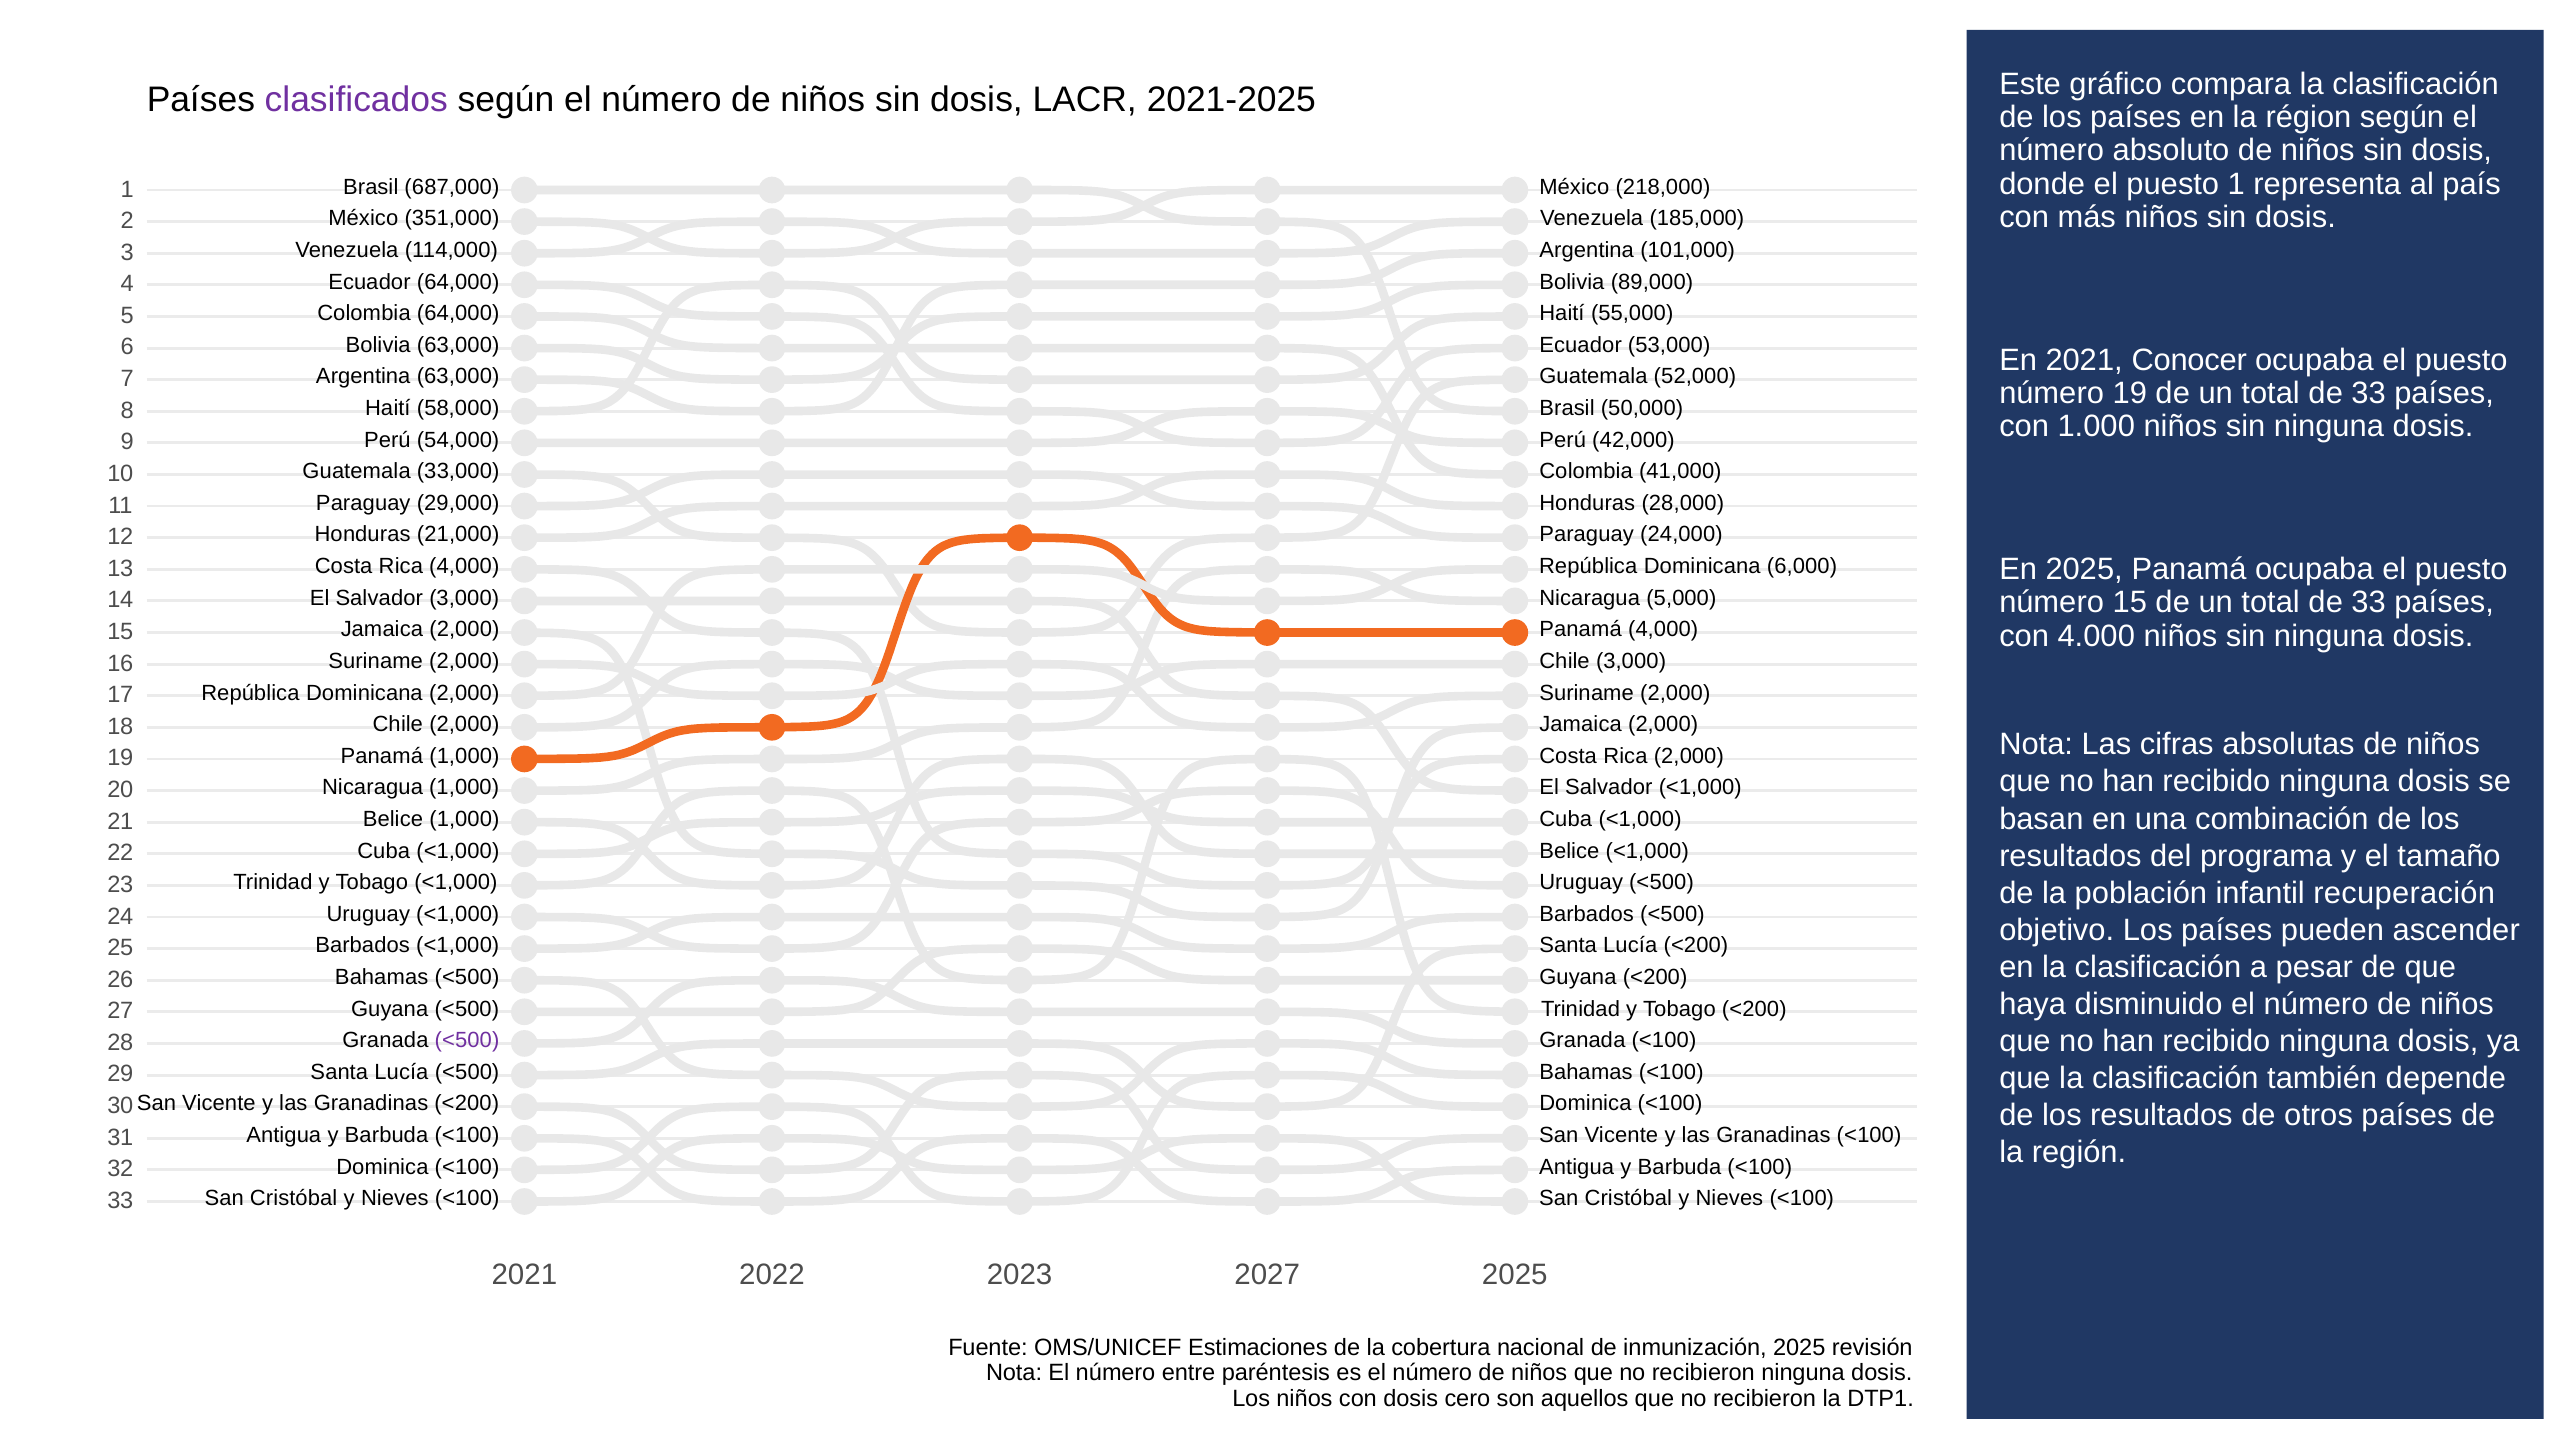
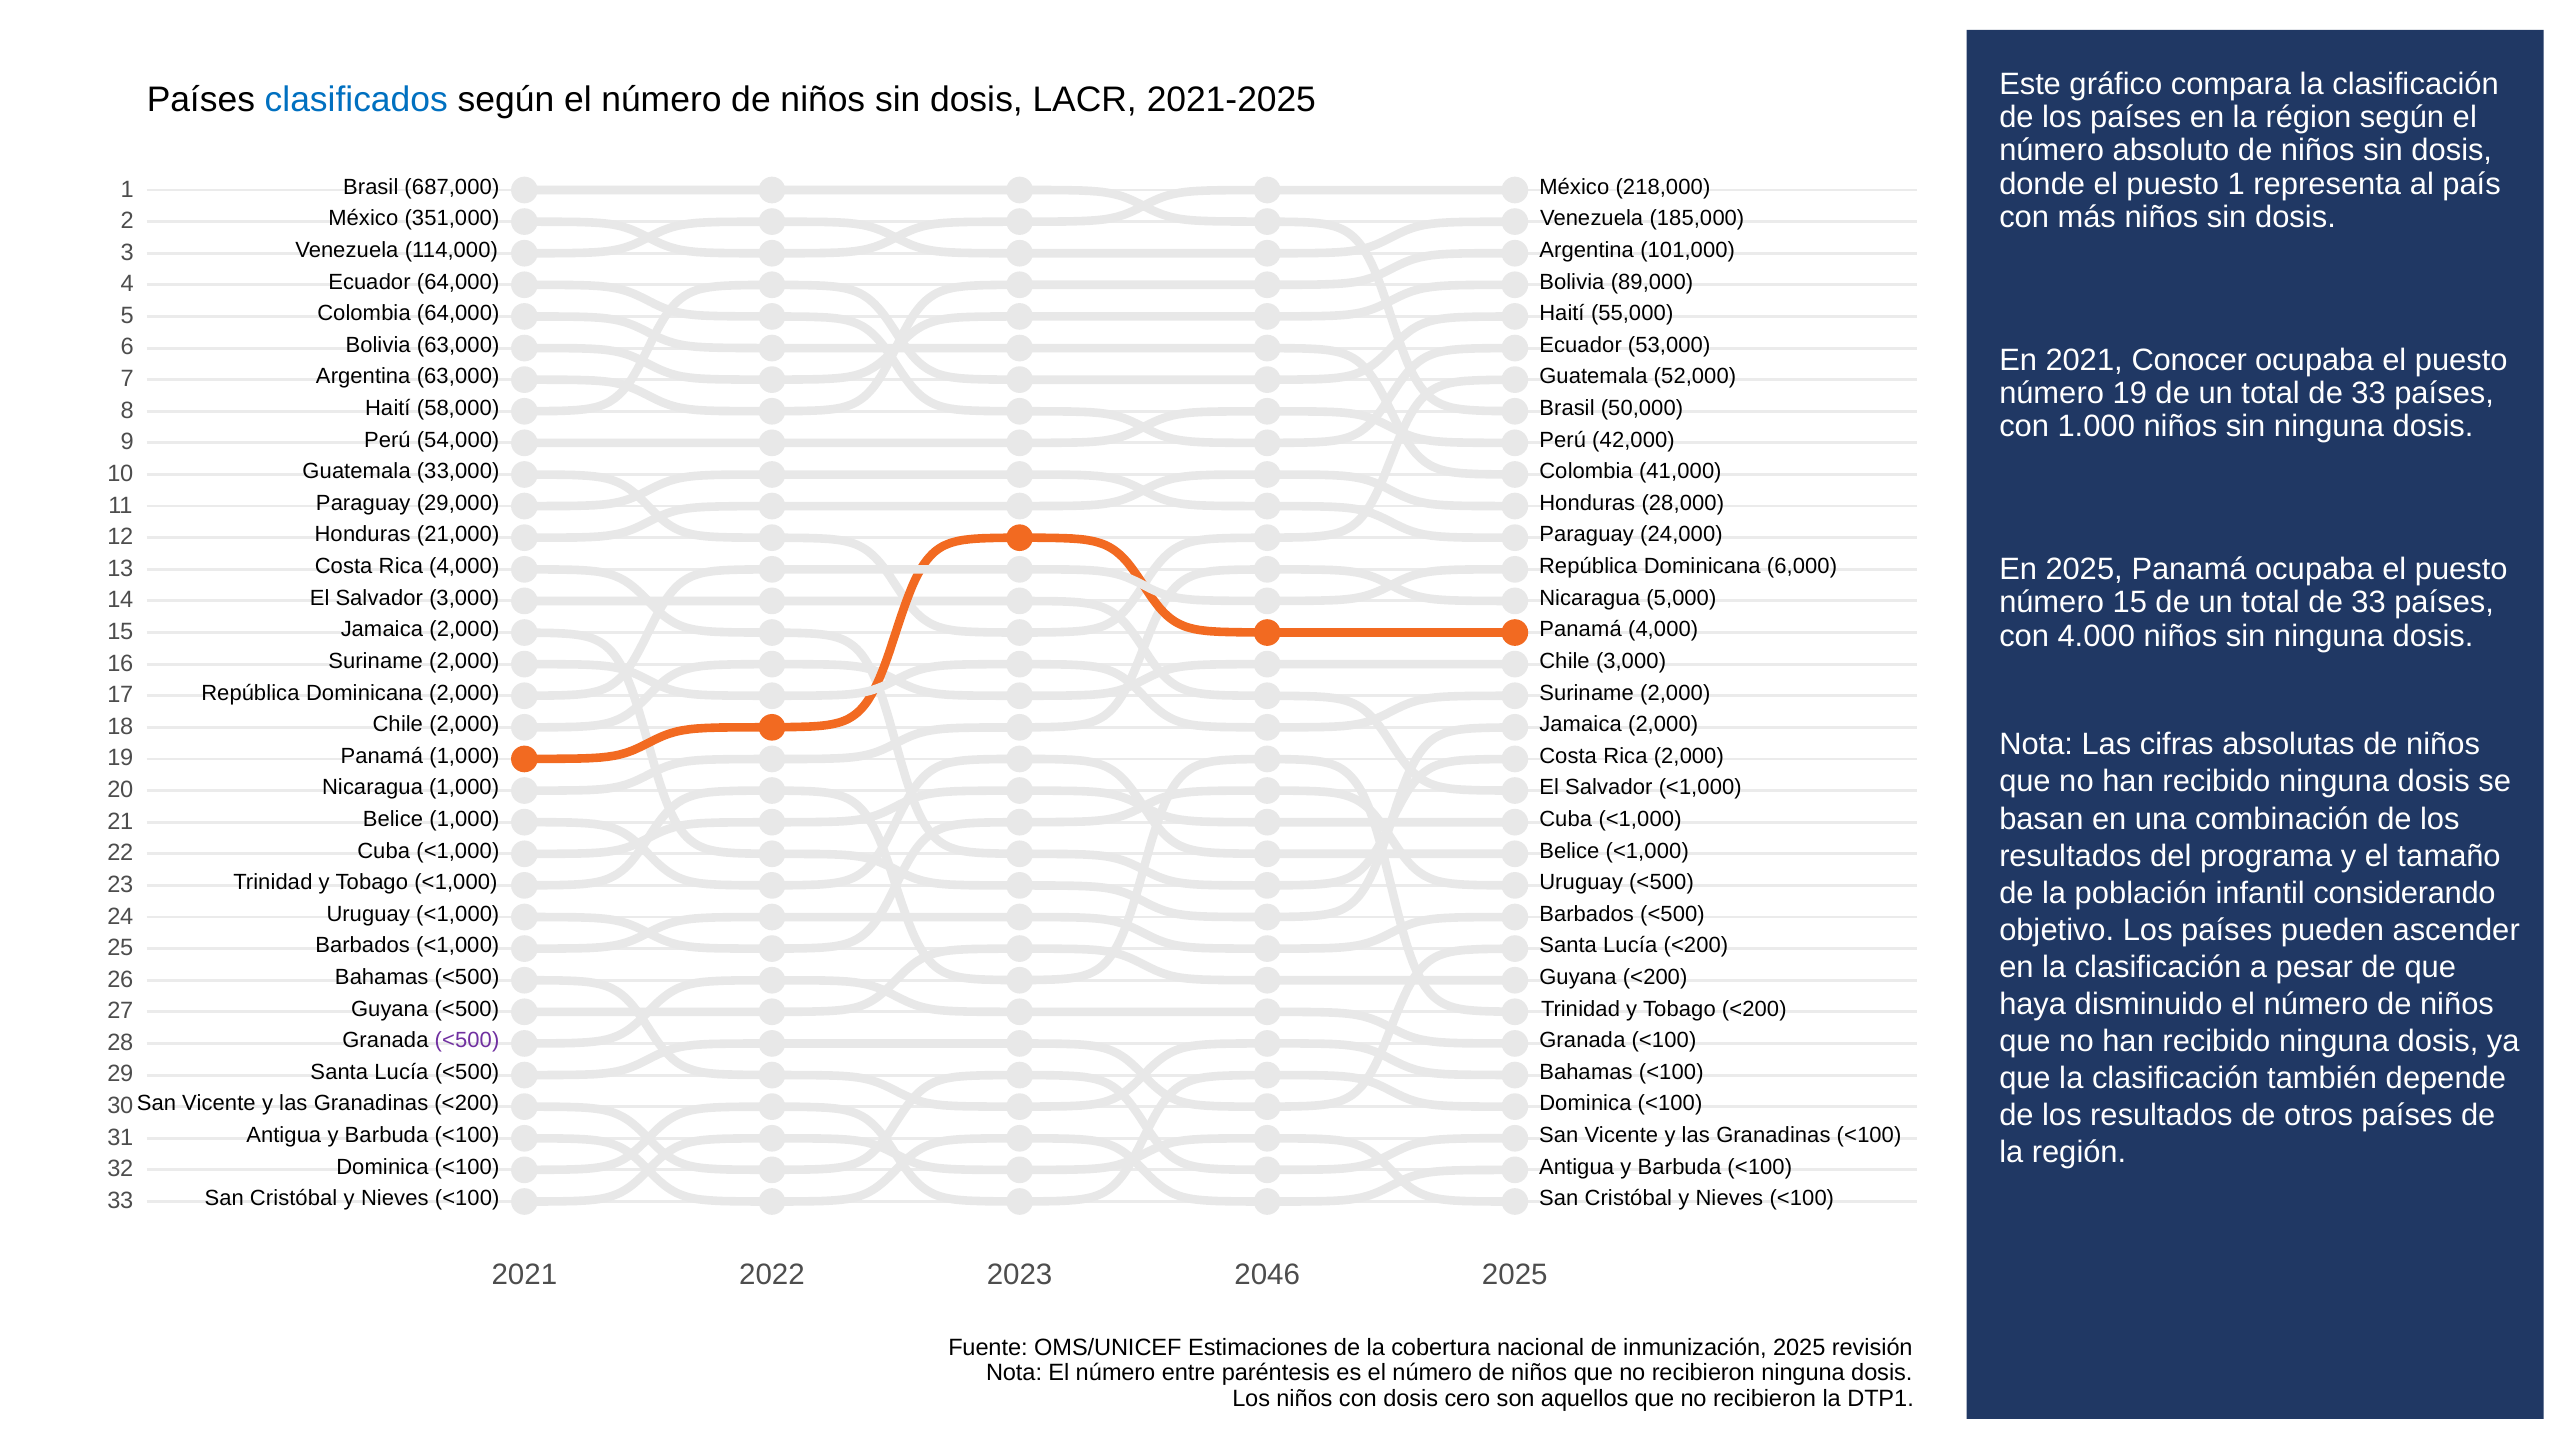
clasificados colour: purple -> blue
recuperación: recuperación -> considerando
2027: 2027 -> 2046
